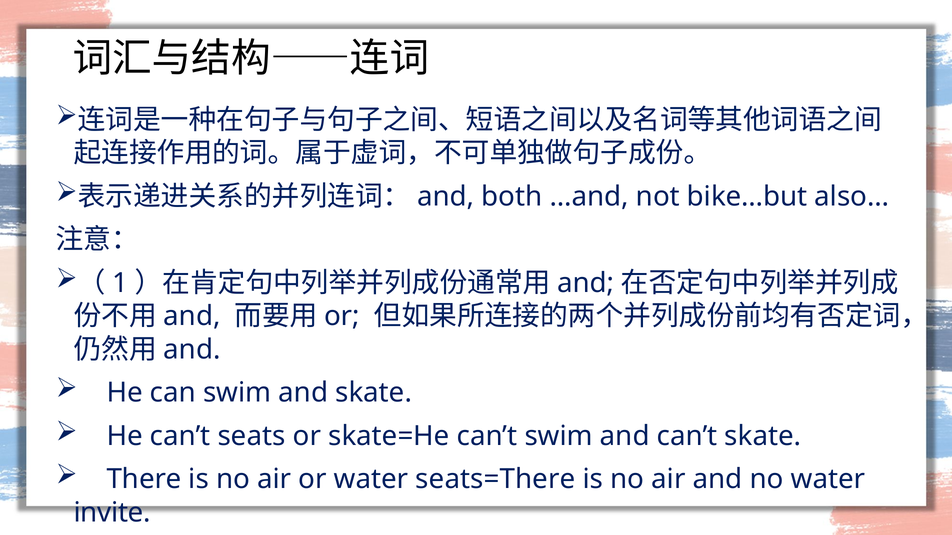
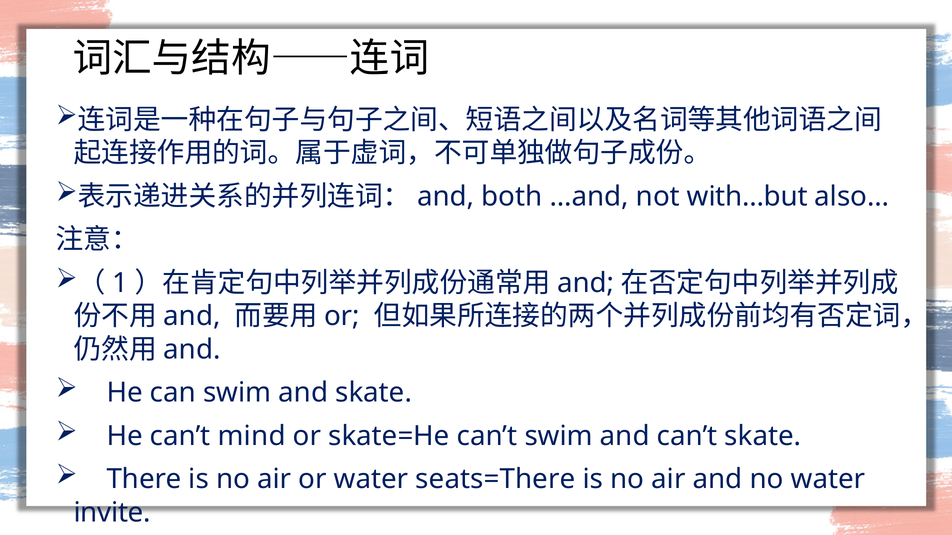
bike…but: bike…but -> with…but
seats: seats -> mind
